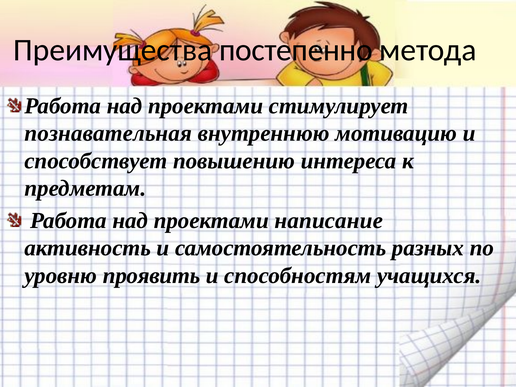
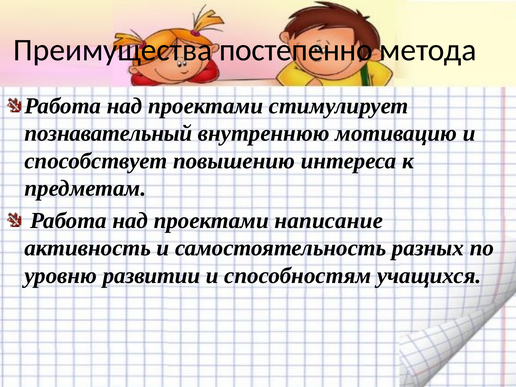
познавательная: познавательная -> познавательный
проявить: проявить -> развитии
